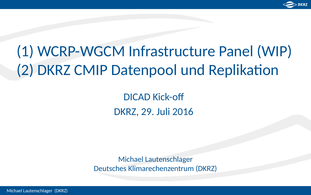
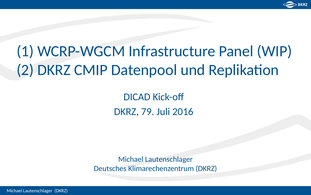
29: 29 -> 79
